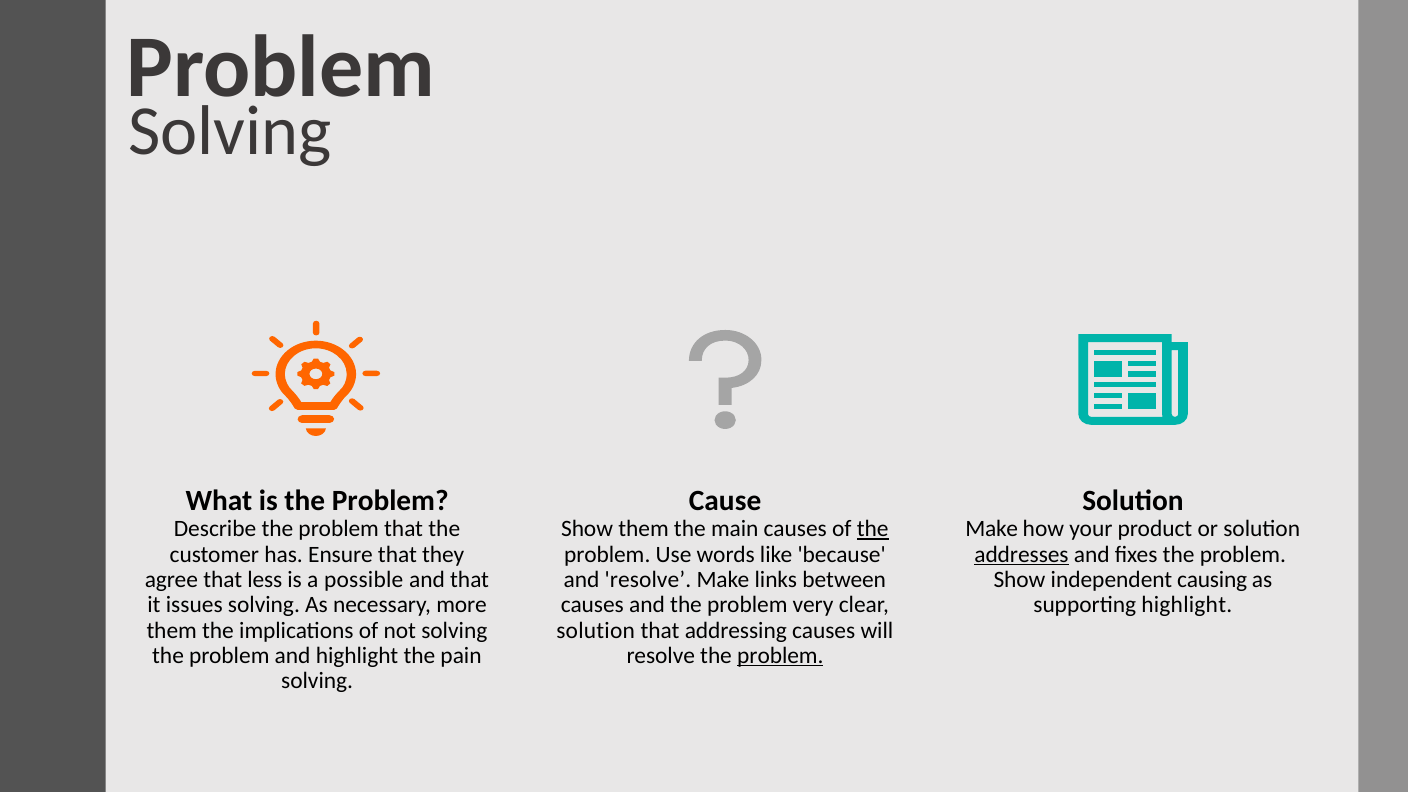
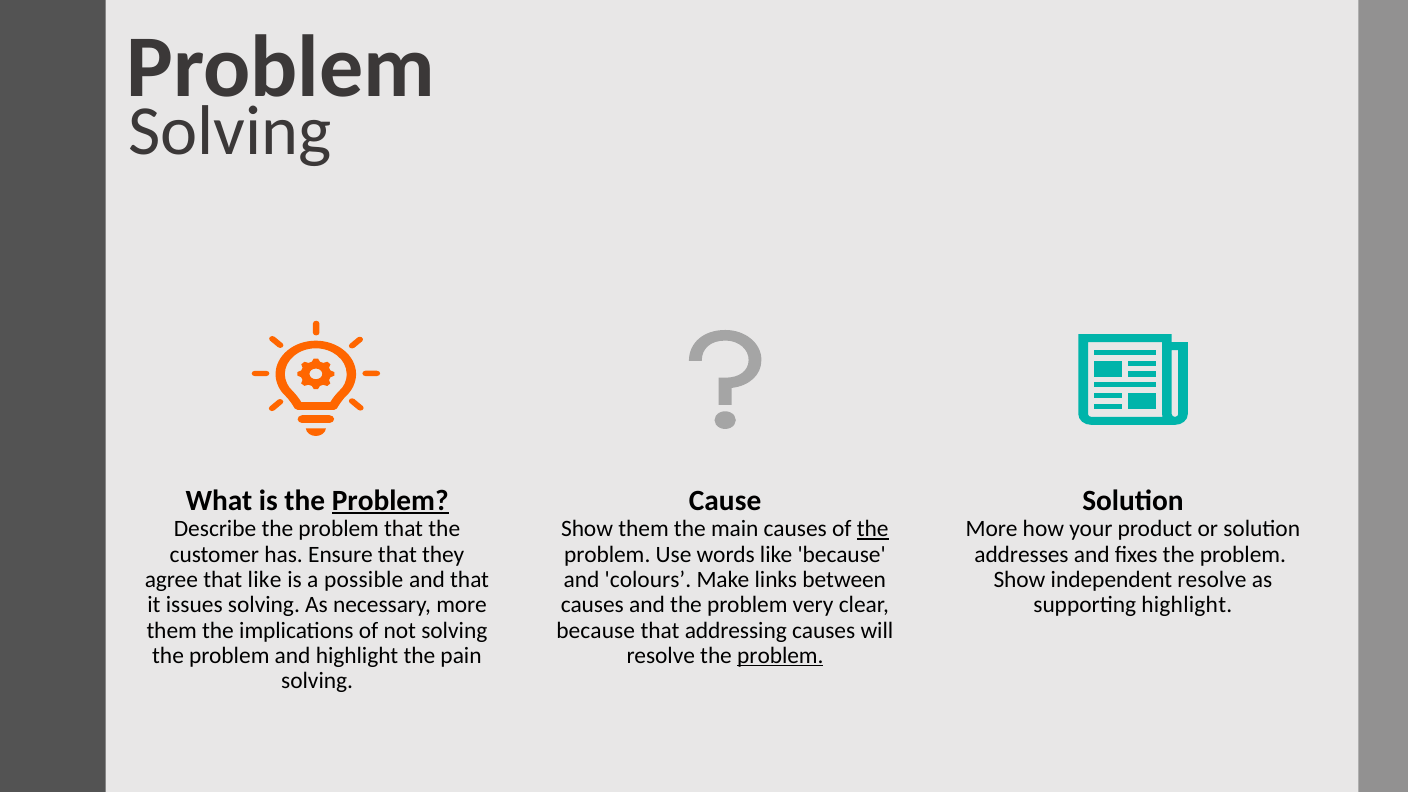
Problem at (390, 501) underline: none -> present
Make at (992, 529): Make -> More
addresses underline: present -> none
that less: less -> like
and resolve: resolve -> colours
independent causing: causing -> resolve
solution at (596, 630): solution -> because
